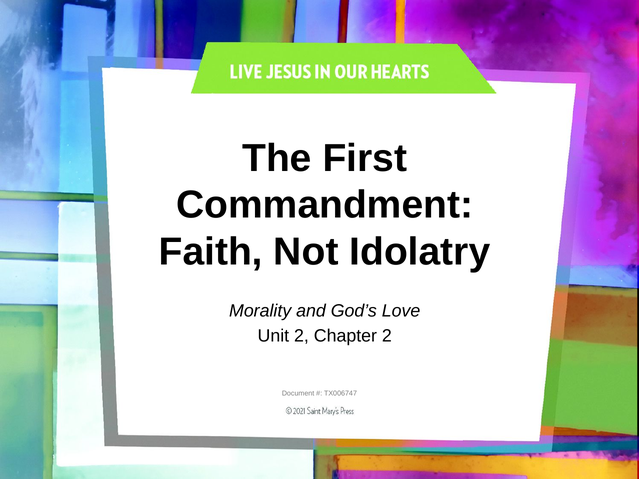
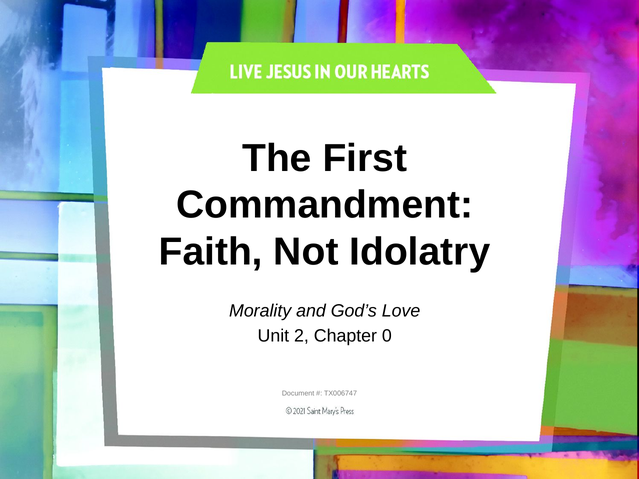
Chapter 2: 2 -> 0
